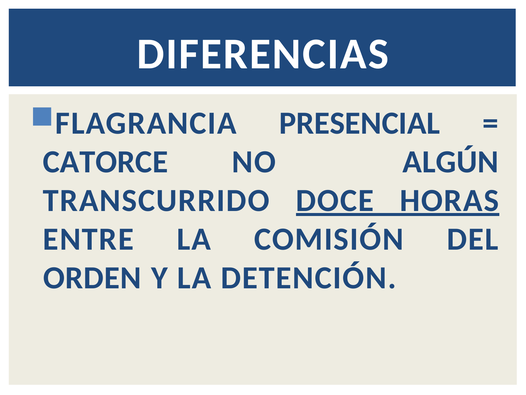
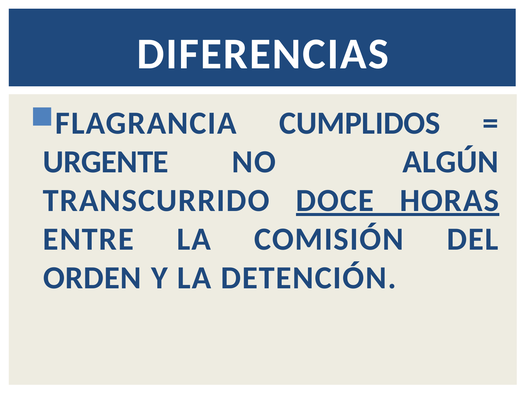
PRESENCIAL: PRESENCIAL -> CUMPLIDOS
CATORCE: CATORCE -> URGENTE
